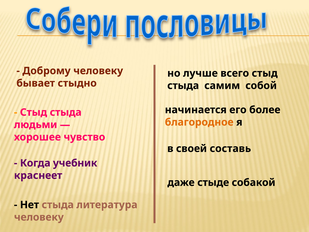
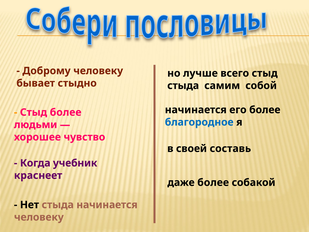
стыда at (66, 112): стыда -> более
благородное colour: orange -> blue
даже стыде: стыде -> более
стыда литература: литература -> начинается
